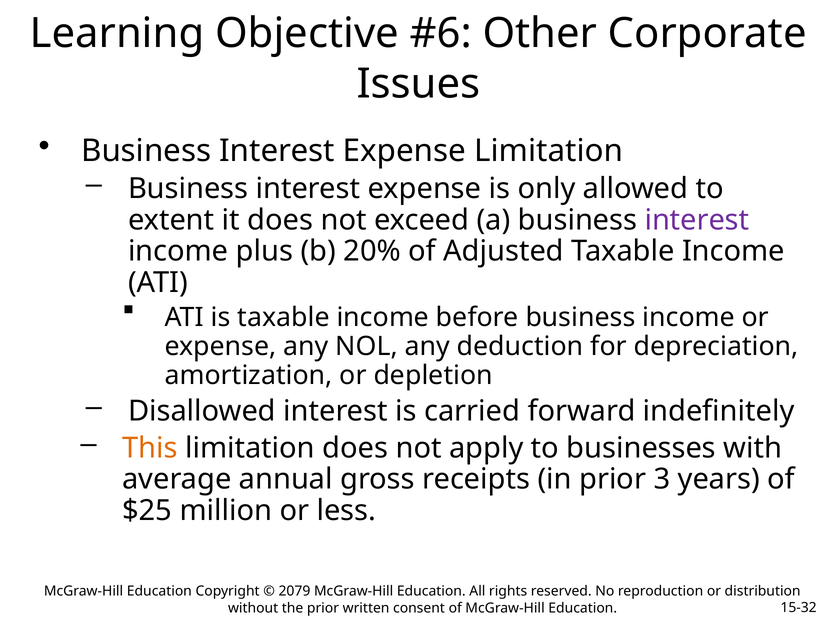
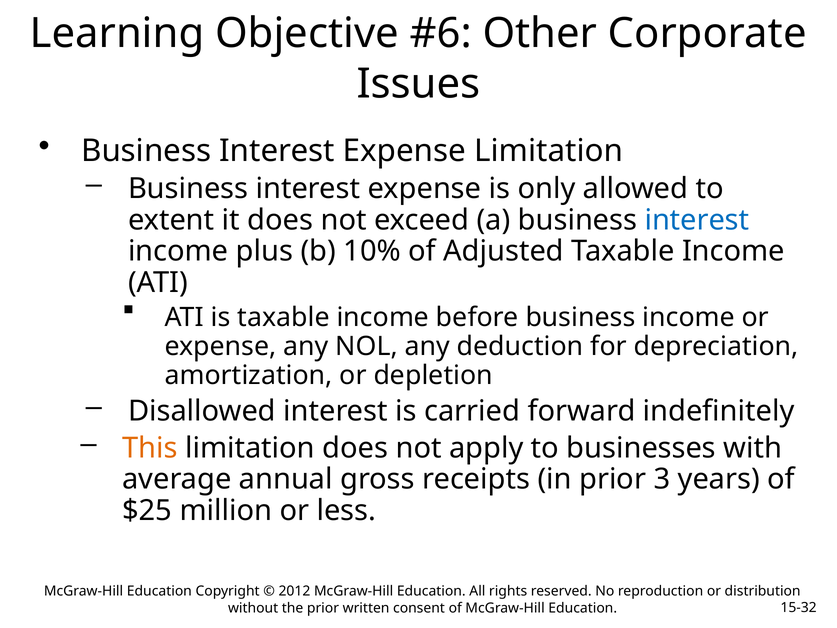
interest at (697, 220) colour: purple -> blue
20%: 20% -> 10%
2079: 2079 -> 2012
